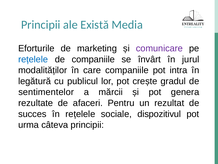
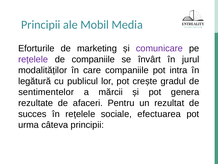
Există: Există -> Mobil
rețelele at (33, 59) colour: blue -> purple
dispozitivul: dispozitivul -> efectuarea
